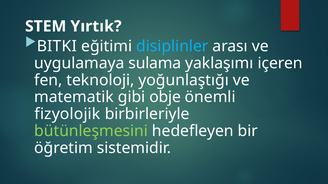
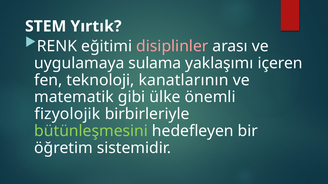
BITKI: BITKI -> RENK
disiplinler colour: light blue -> pink
yoğunlaştığı: yoğunlaştığı -> kanatlarının
obje: obje -> ülke
